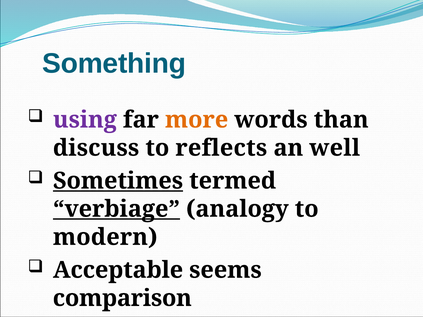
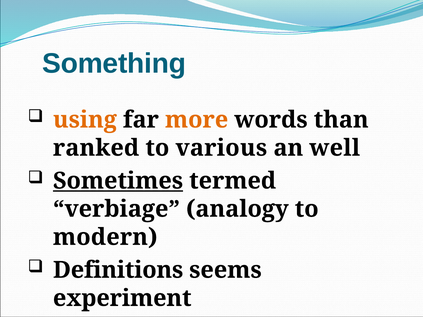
using colour: purple -> orange
discuss: discuss -> ranked
reflects: reflects -> various
verbiage underline: present -> none
Acceptable: Acceptable -> Definitions
comparison: comparison -> experiment
